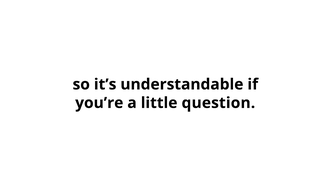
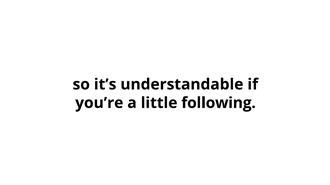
question: question -> following
